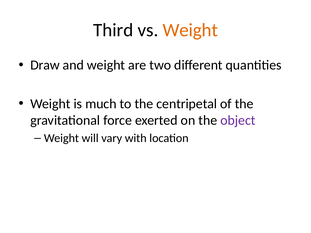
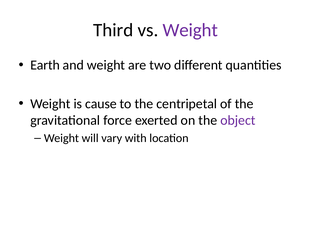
Weight at (190, 30) colour: orange -> purple
Draw: Draw -> Earth
much: much -> cause
